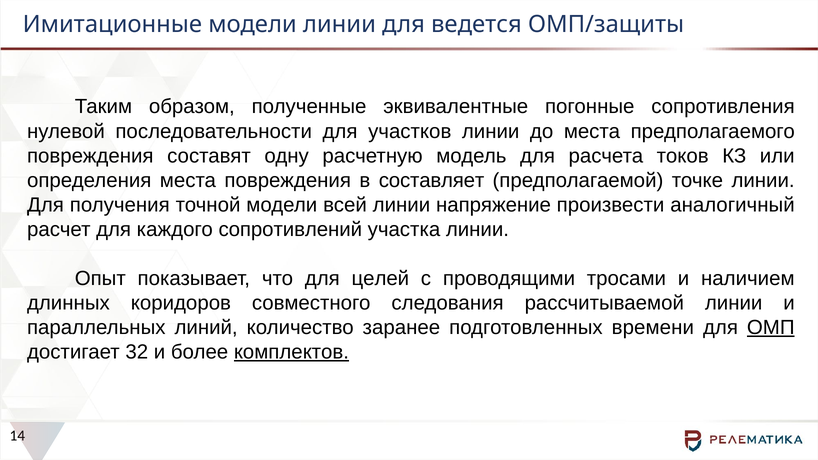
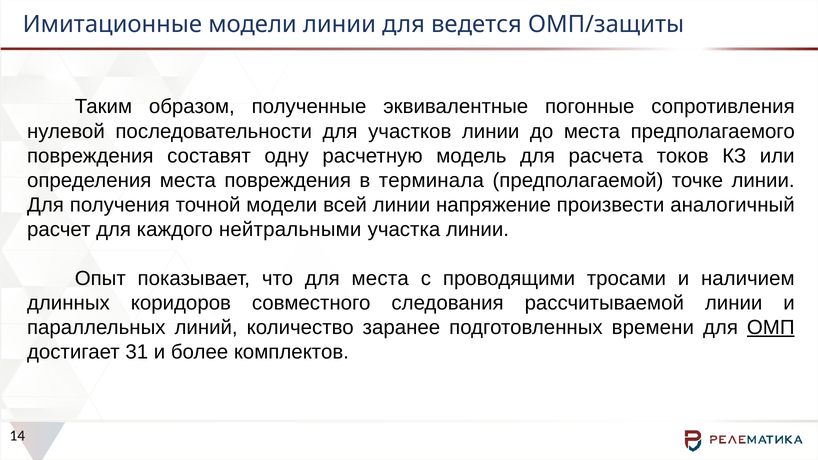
составляет: составляет -> терминала
сопротивлений: сопротивлений -> нейтральными
для целей: целей -> места
32: 32 -> 31
комплектов underline: present -> none
